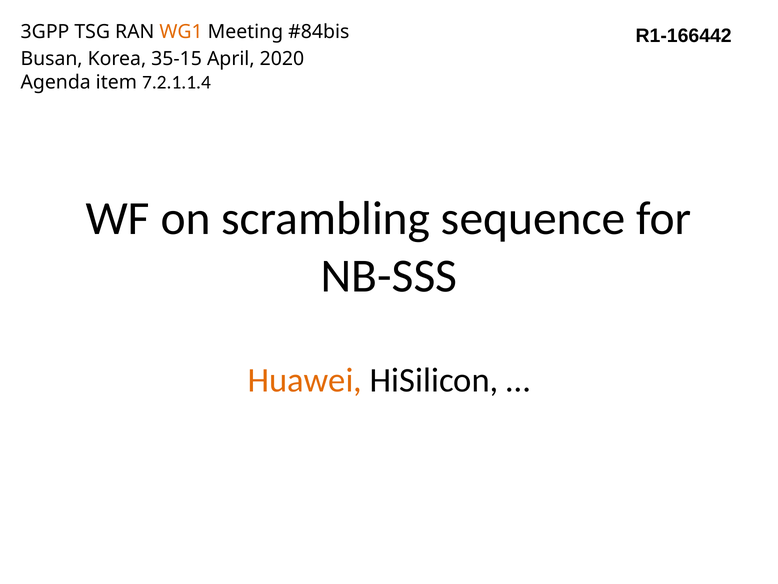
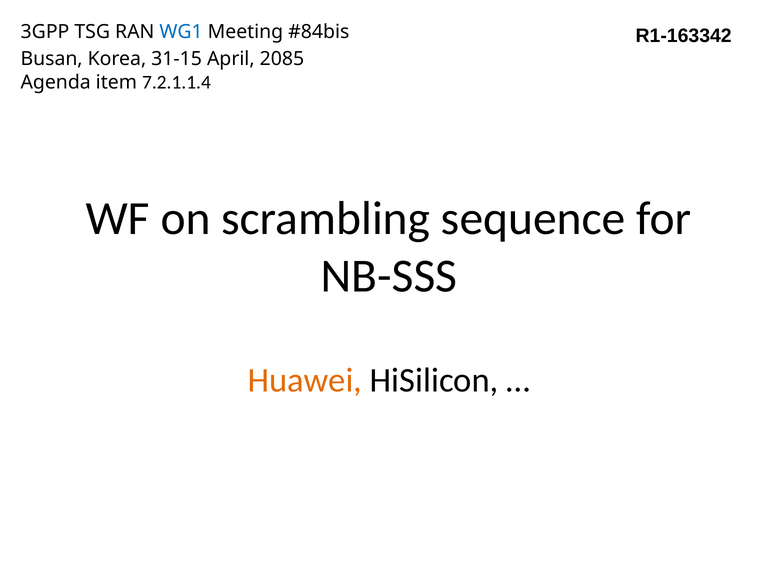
WG1 colour: orange -> blue
R1-166442: R1-166442 -> R1-163342
35-15: 35-15 -> 31-15
2020: 2020 -> 2085
